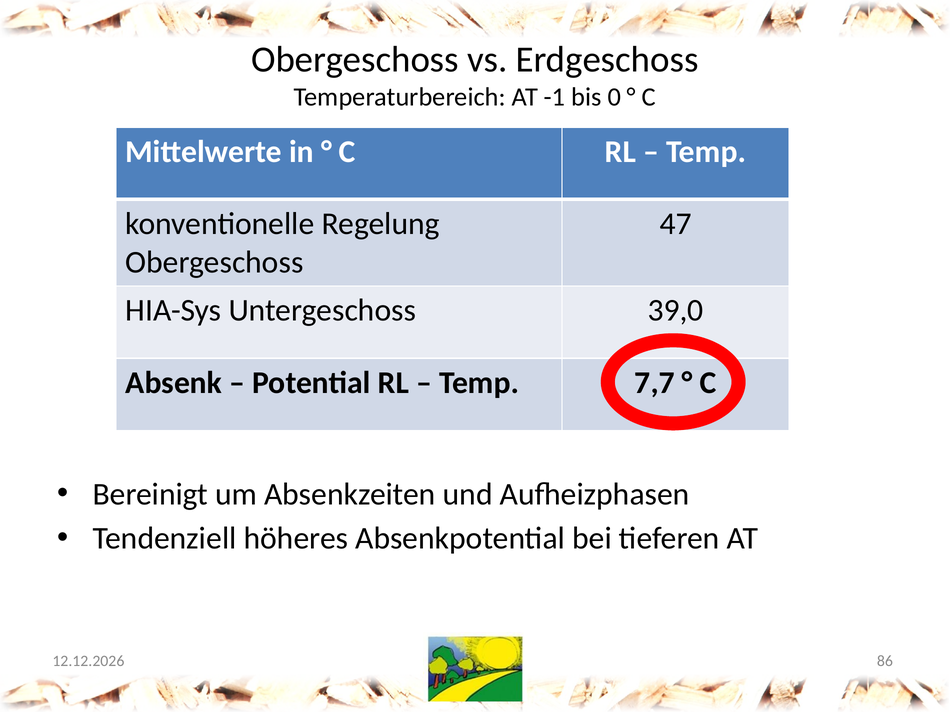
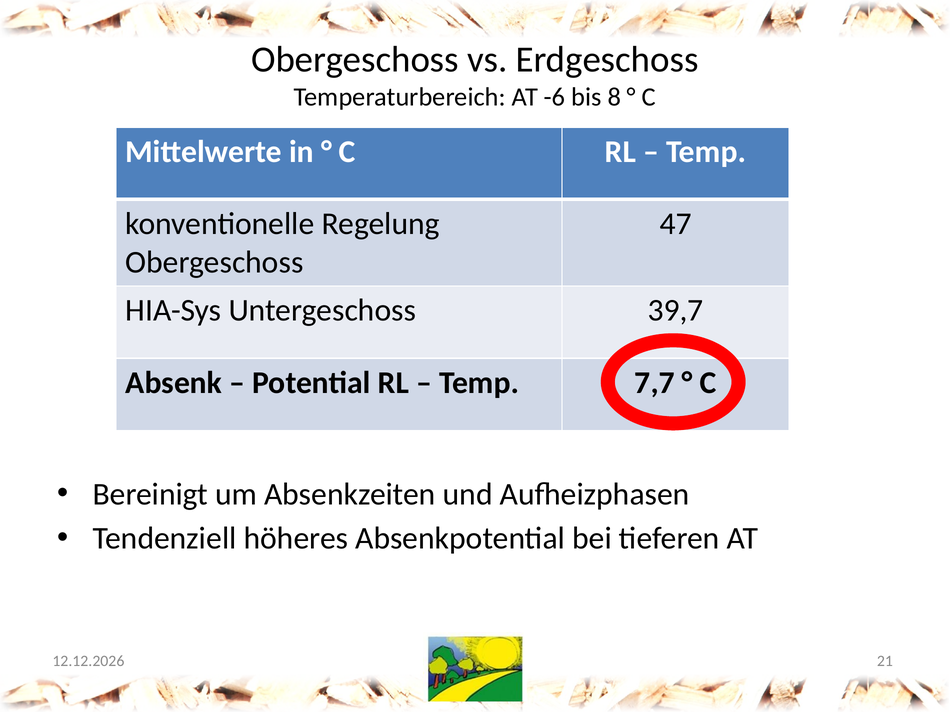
-1: -1 -> -6
0: 0 -> 8
39,0: 39,0 -> 39,7
86: 86 -> 21
